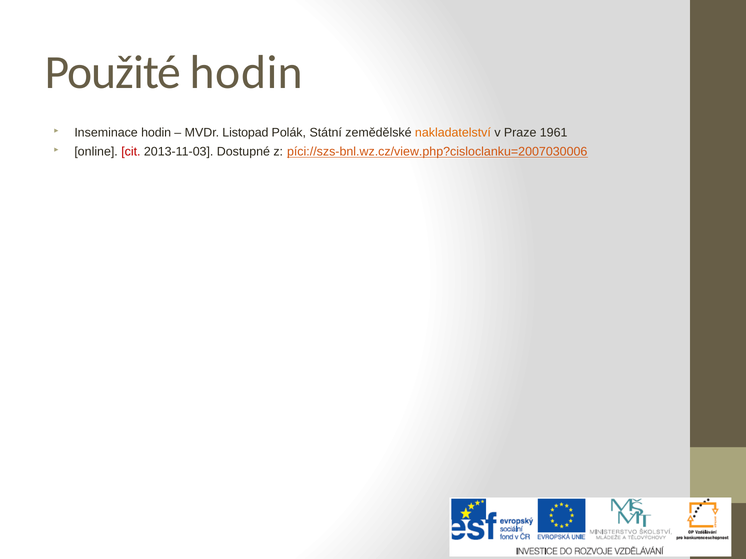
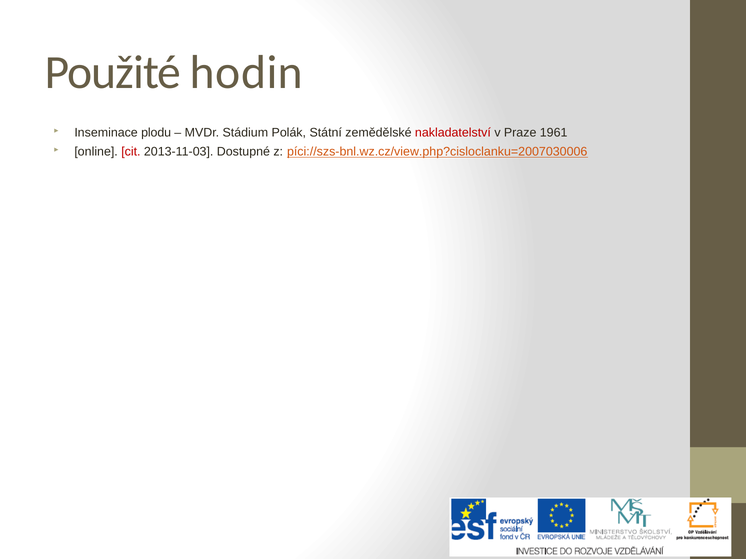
Inseminace hodin: hodin -> plodu
Listopad: Listopad -> Stádium
nakladatelství colour: orange -> red
